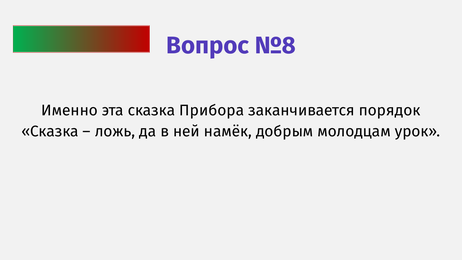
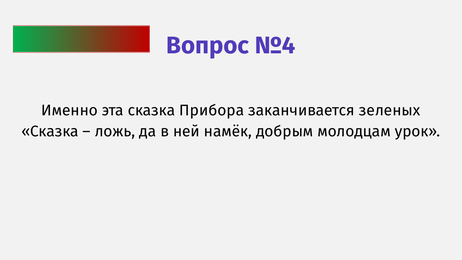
№8: №8 -> №4
порядок: порядок -> зеленых
